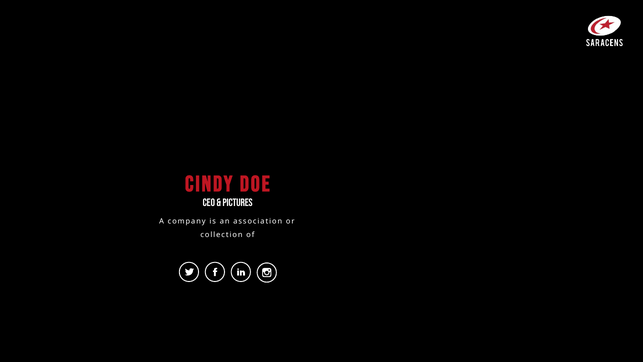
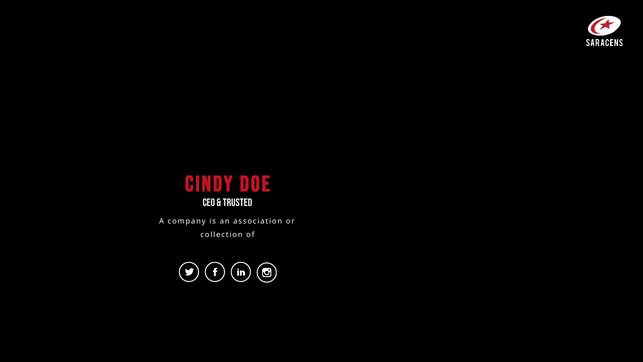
PICTURES: PICTURES -> TRUSTED
